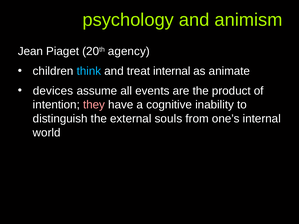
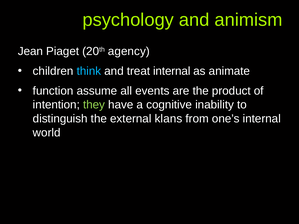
devices: devices -> function
they colour: pink -> light green
souls: souls -> klans
